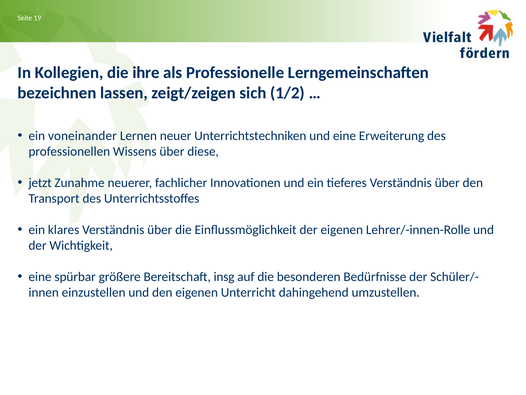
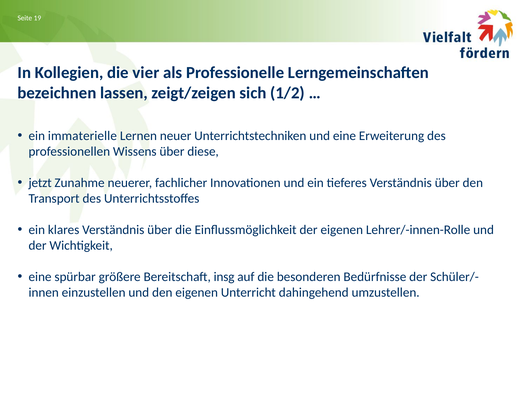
ihre: ihre -> vier
voneinander: voneinander -> immaterielle
